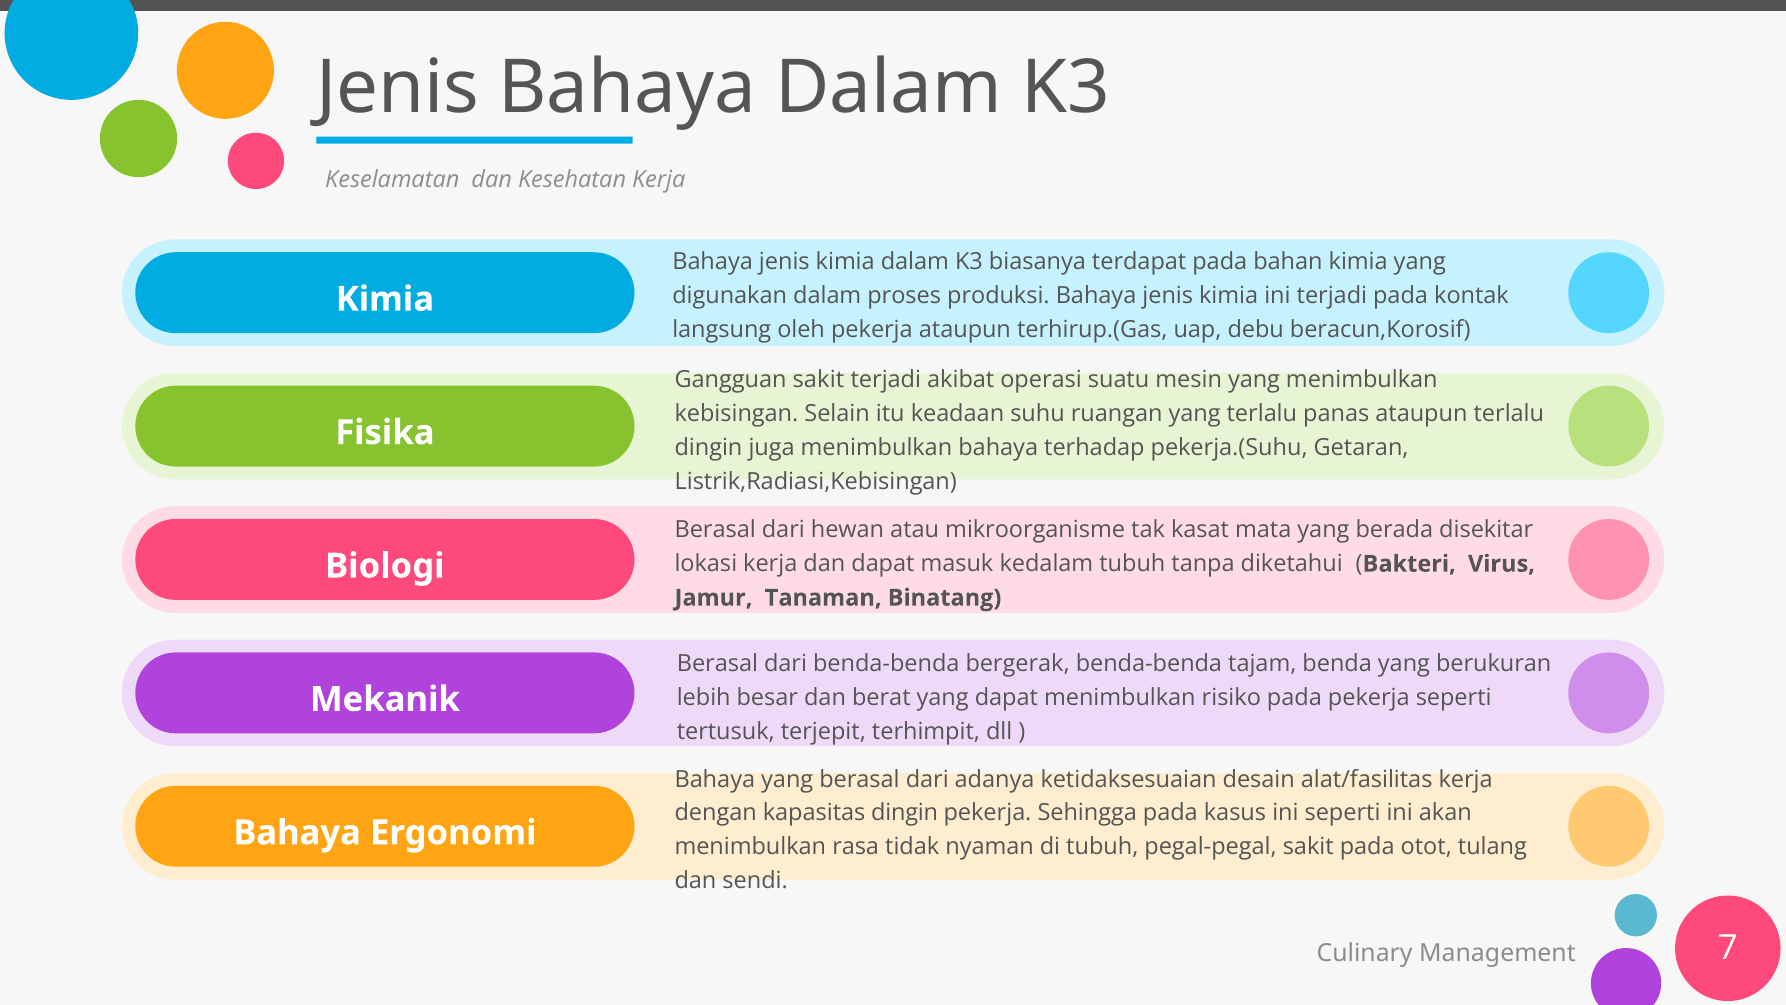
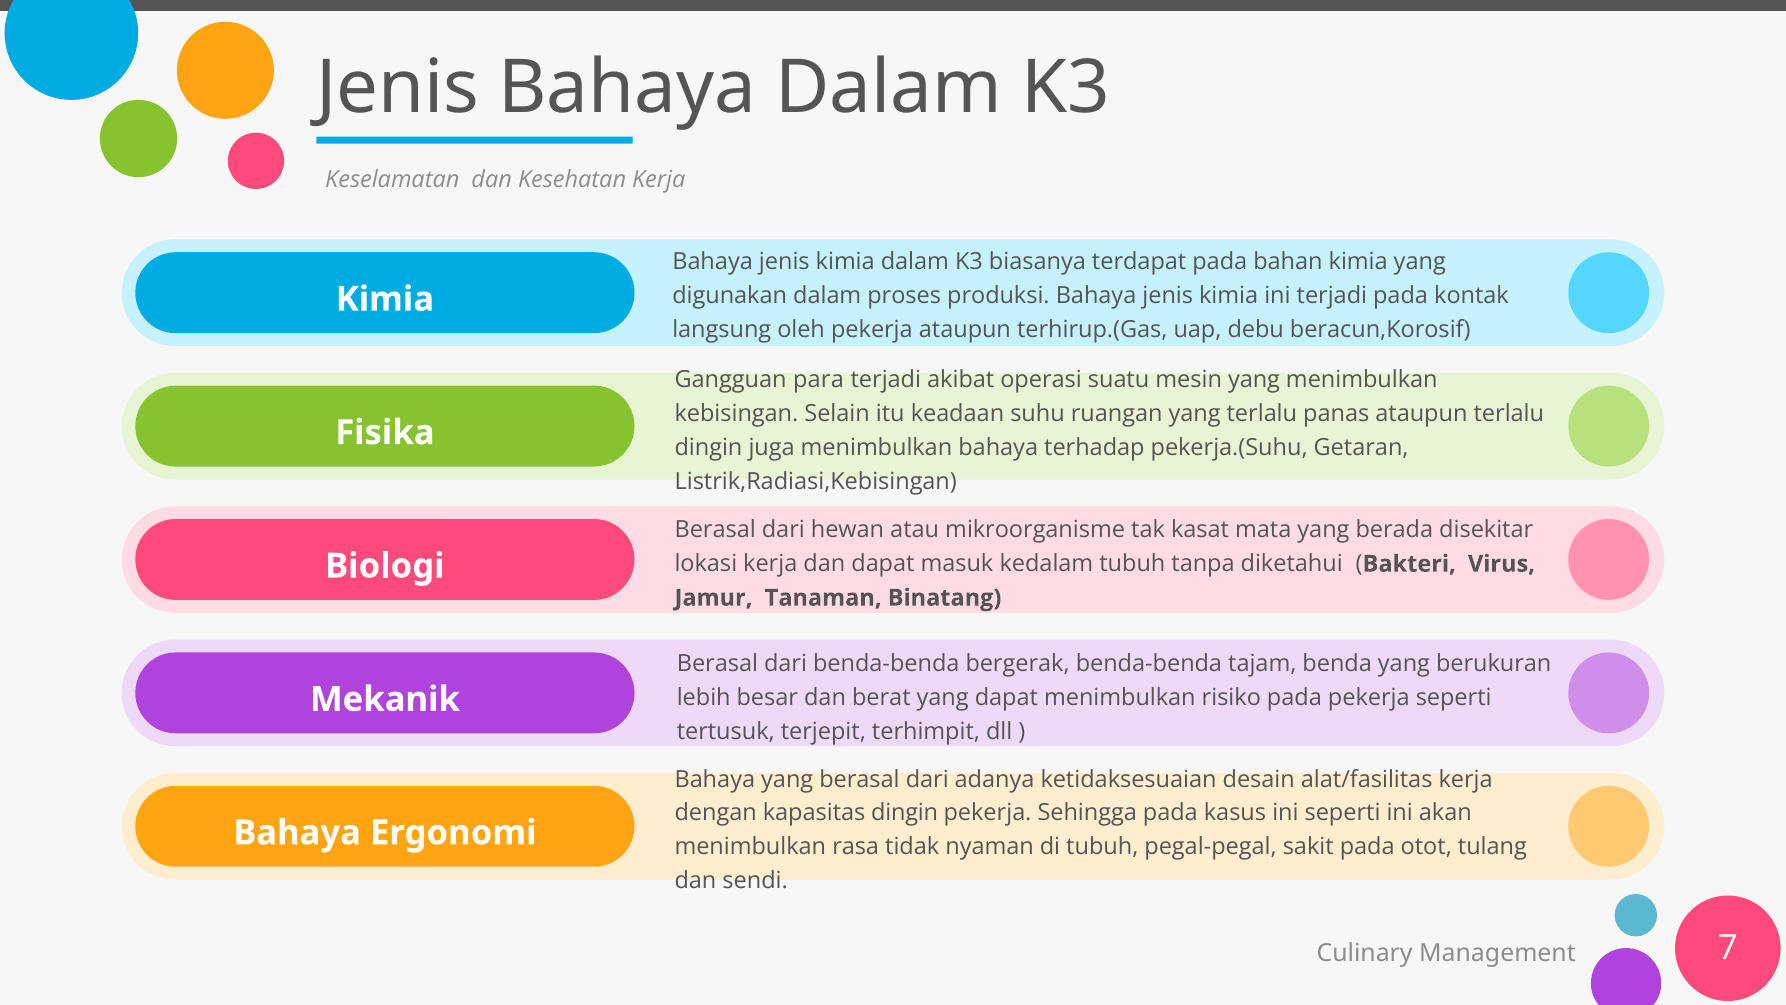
Gangguan sakit: sakit -> para
